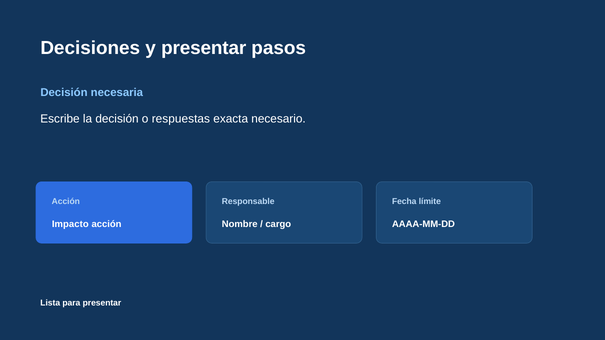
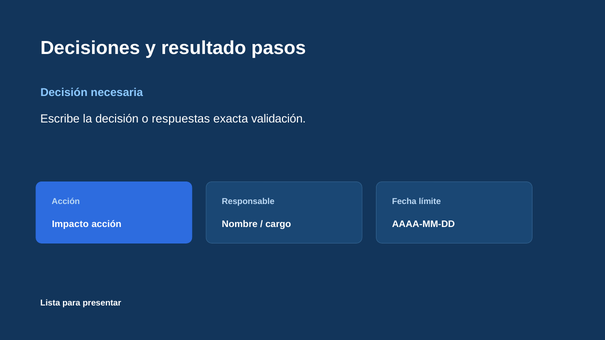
y presentar: presentar -> resultado
necesario: necesario -> validación
